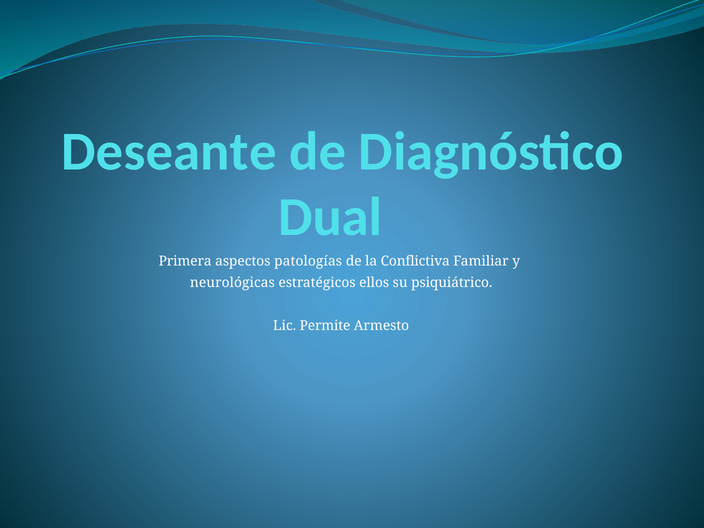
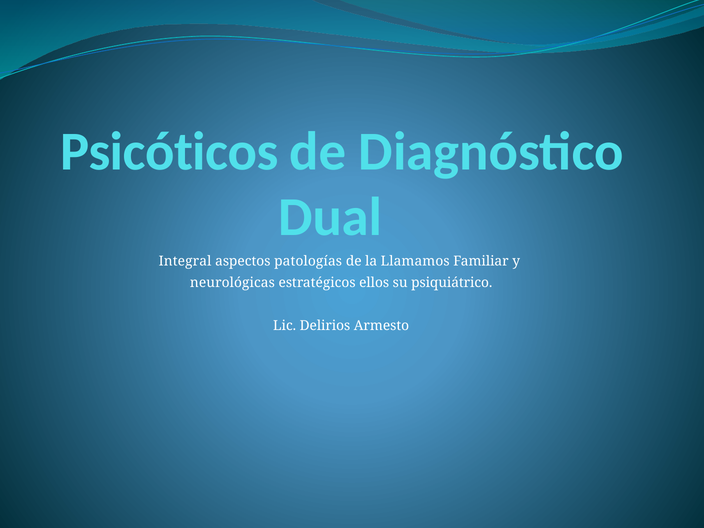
Deseante: Deseante -> Psicóticos
Primera: Primera -> Integral
Conflictiva: Conflictiva -> Llamamos
Permite: Permite -> Delirios
